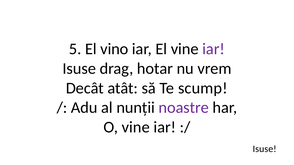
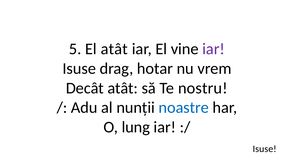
El vino: vino -> atât
scump: scump -> nostru
noastre colour: purple -> blue
O vine: vine -> lung
